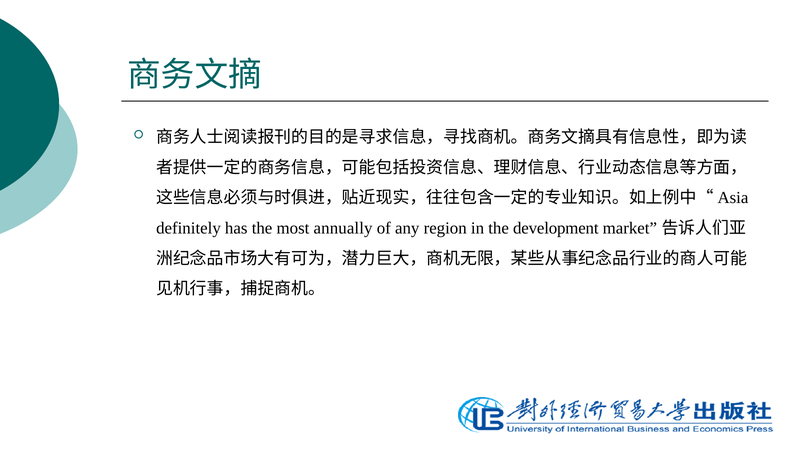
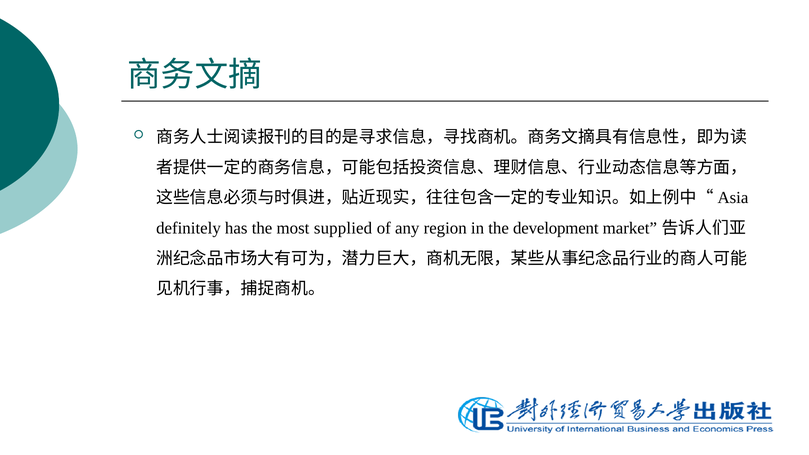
annually: annually -> supplied
